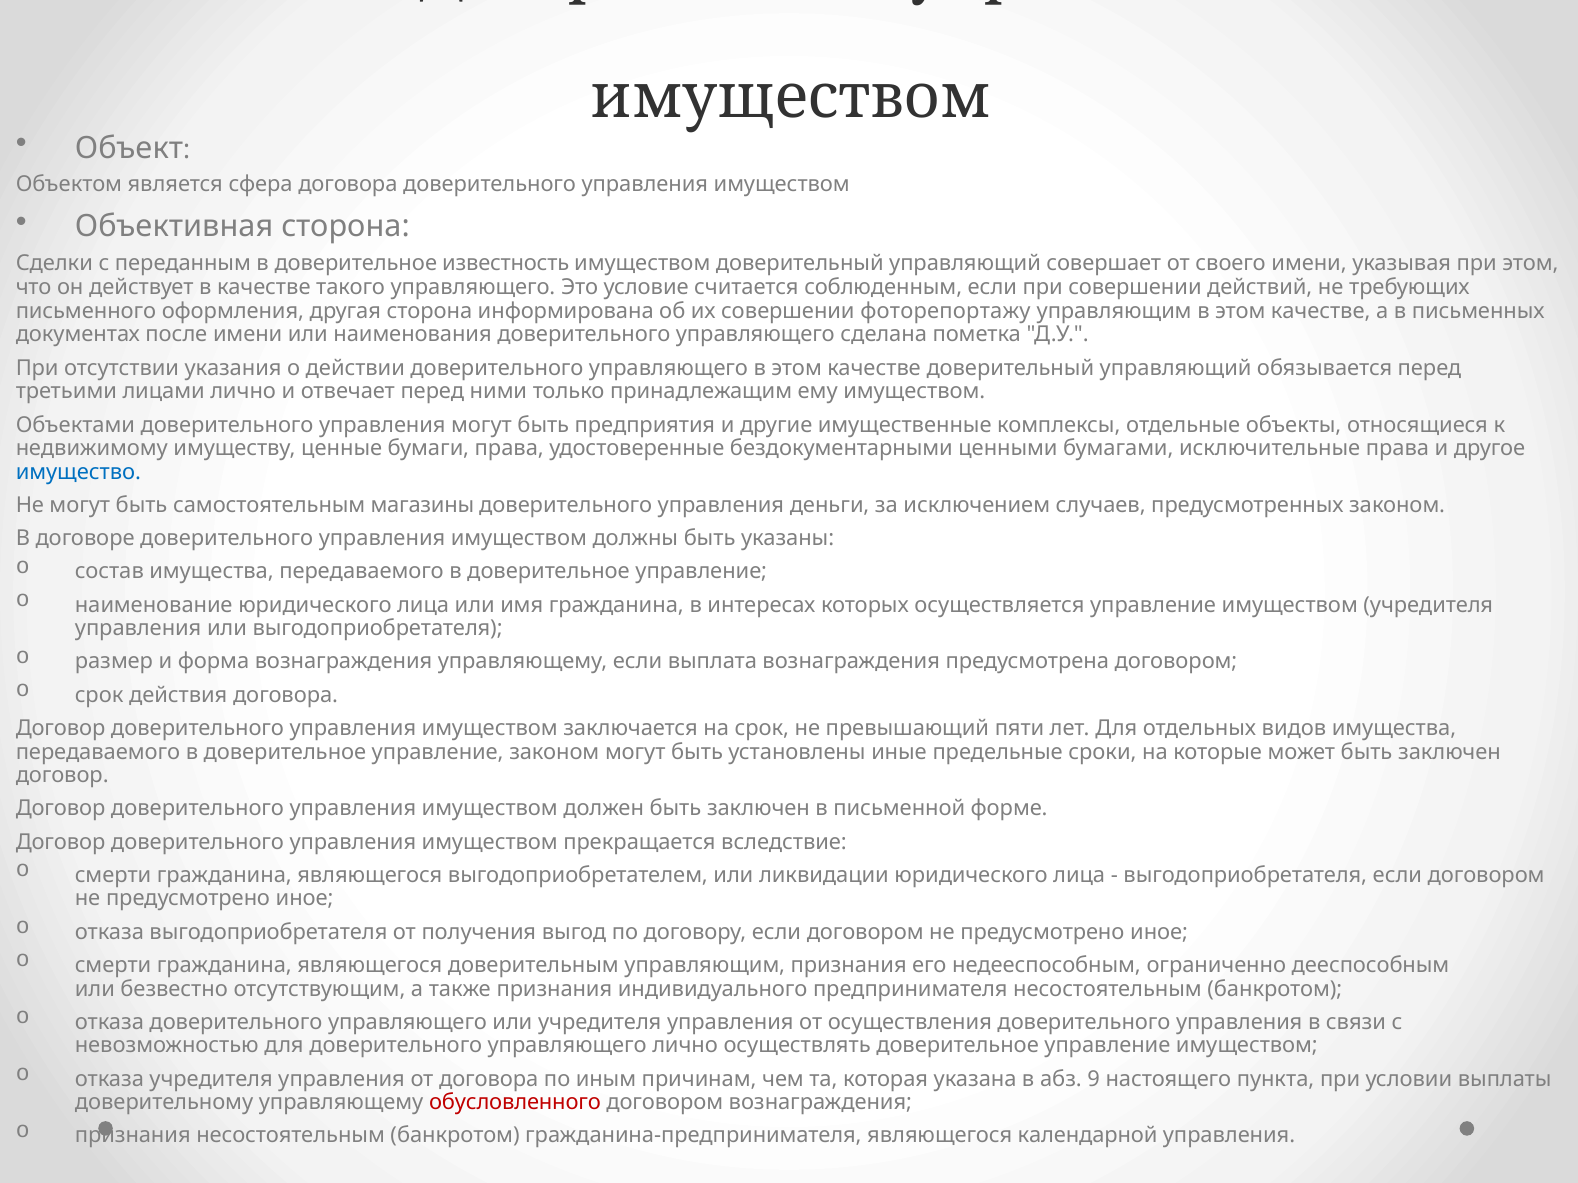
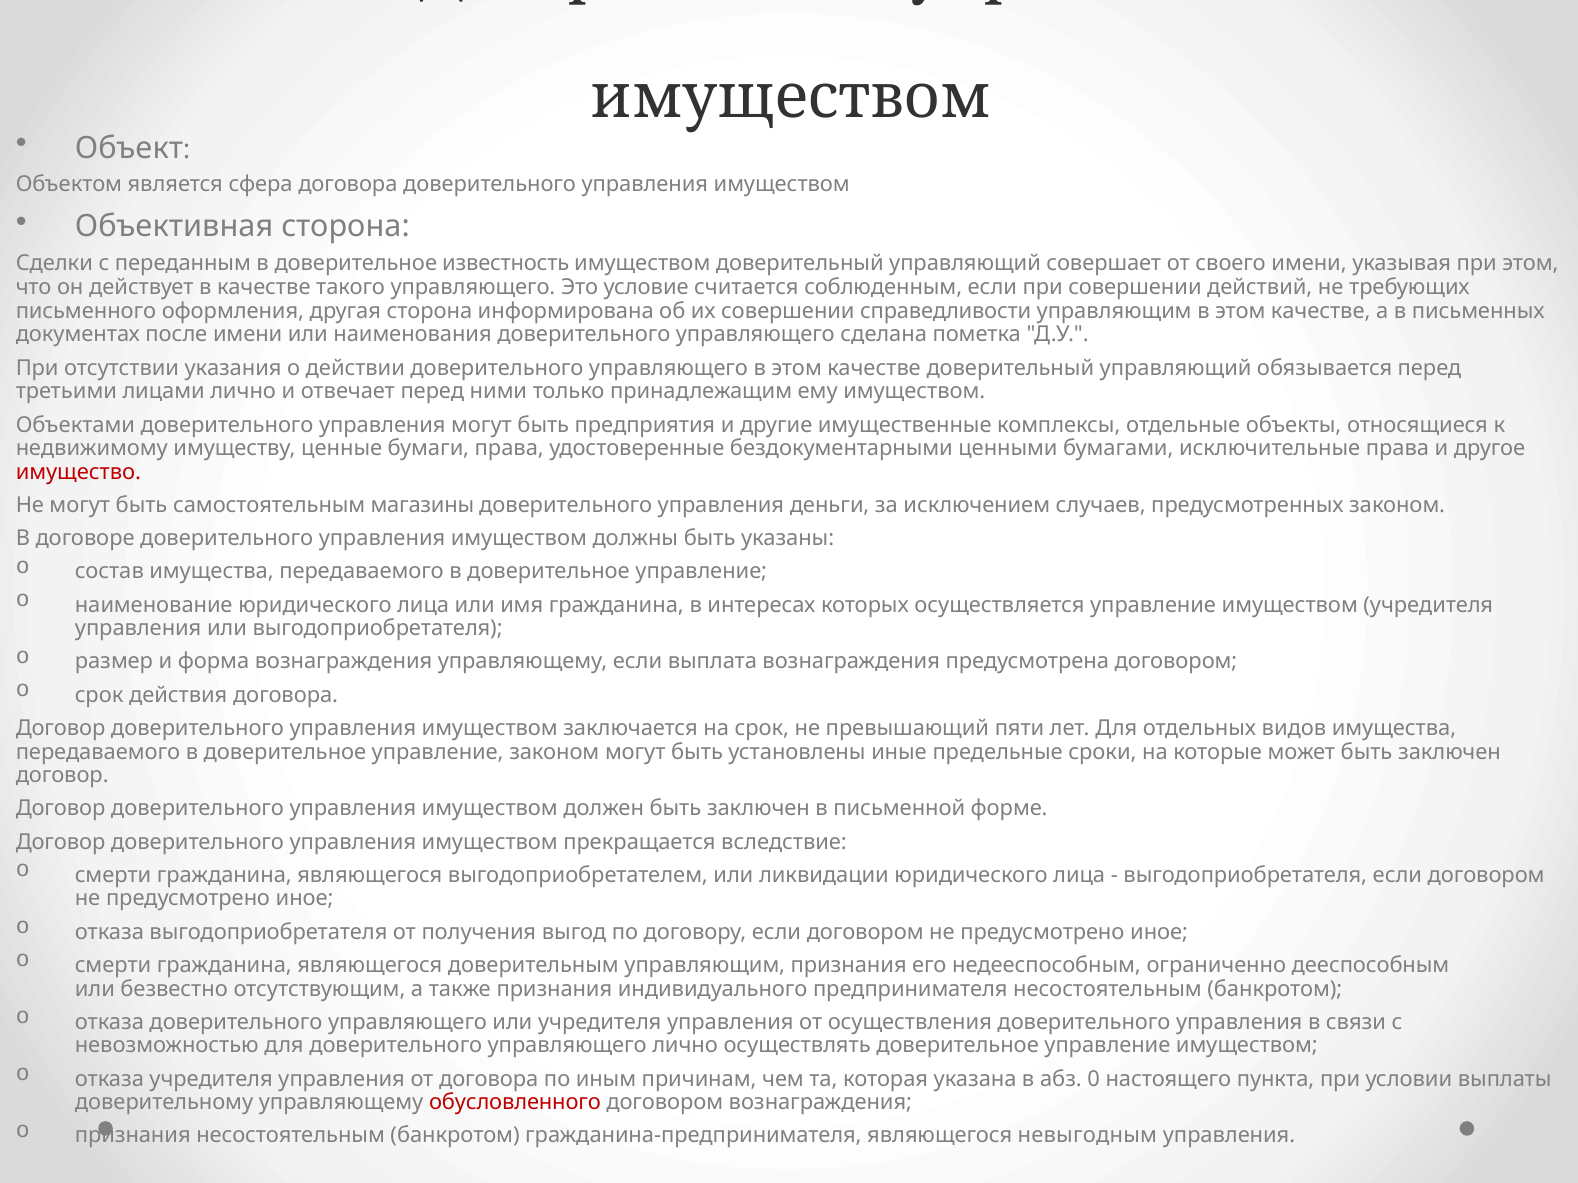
фоторепортажу: фоторепортажу -> справедливости
имущество colour: blue -> red
9: 9 -> 0
календарной: календарной -> невыгодным
